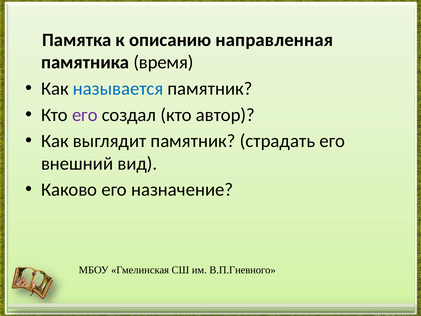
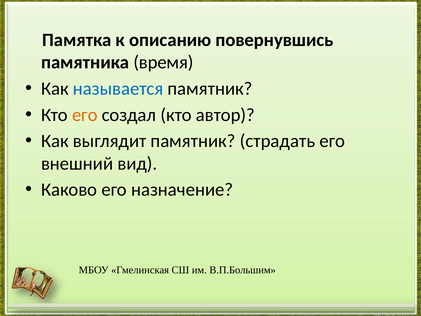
направленная: направленная -> повернувшись
его at (85, 115) colour: purple -> orange
В.П.Гневного: В.П.Гневного -> В.П.Большим
